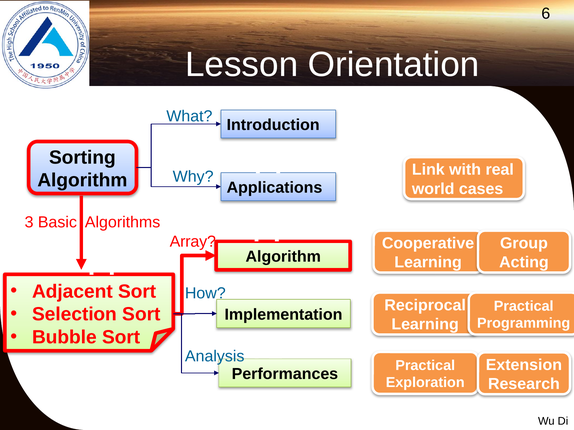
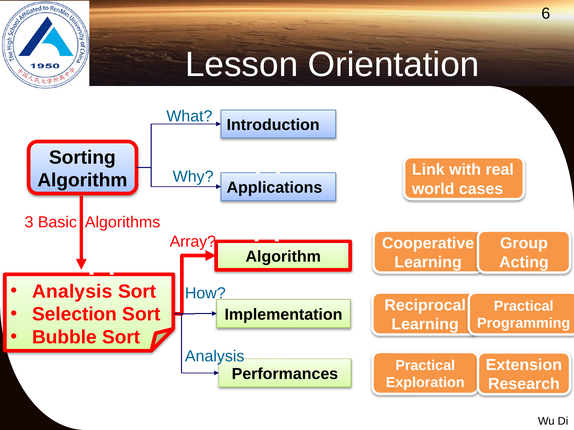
Adjacent at (72, 292): Adjacent -> Analysis
